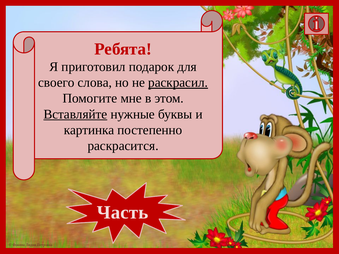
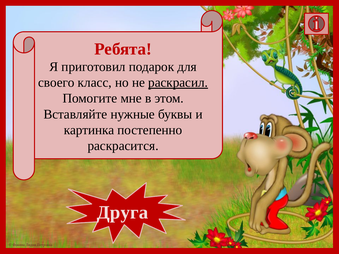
слова: слова -> класс
Вставляйте underline: present -> none
Часть: Часть -> Друга
